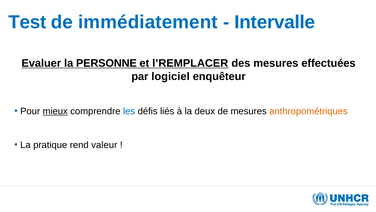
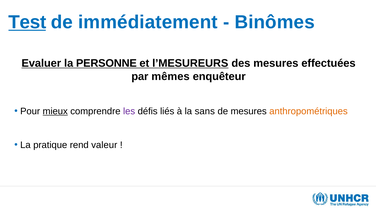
Test underline: none -> present
Intervalle: Intervalle -> Binômes
l’REMPLACER: l’REMPLACER -> l’MESUREURS
logiciel: logiciel -> mêmes
les colour: blue -> purple
deux: deux -> sans
